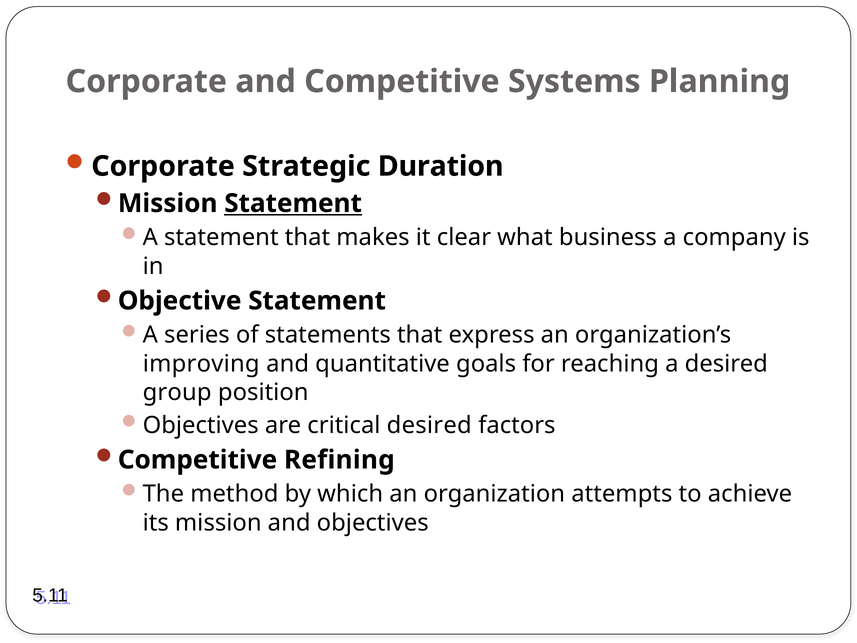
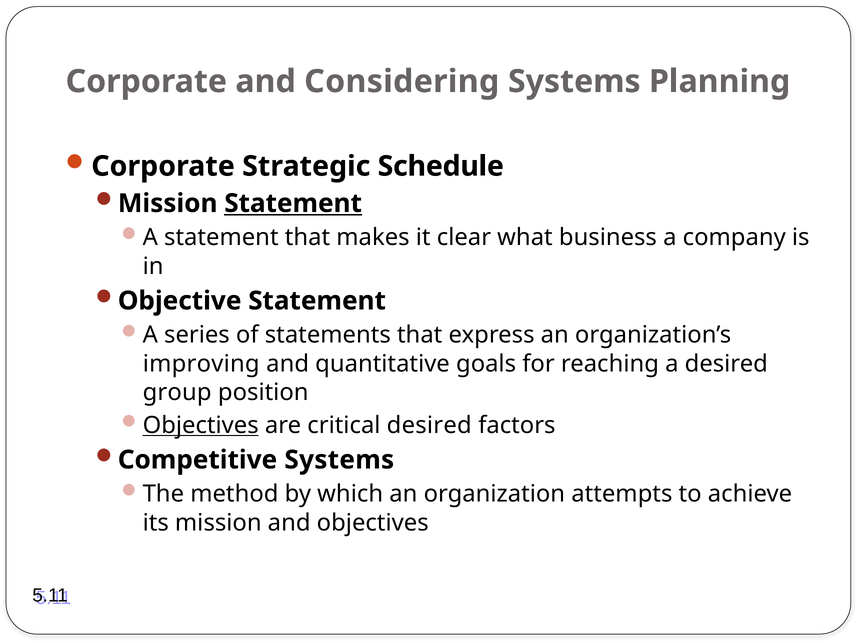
and Competitive: Competitive -> Considering
Duration: Duration -> Schedule
Objectives at (201, 425) underline: none -> present
Competitive Refining: Refining -> Systems
